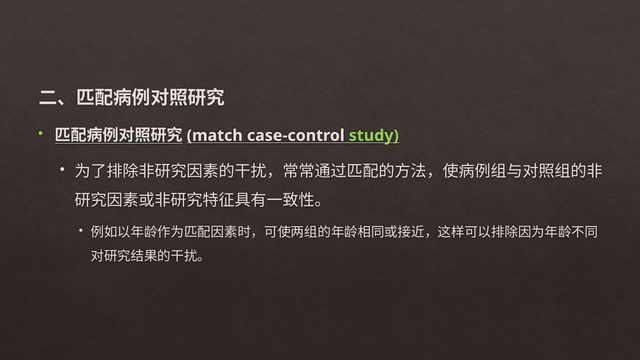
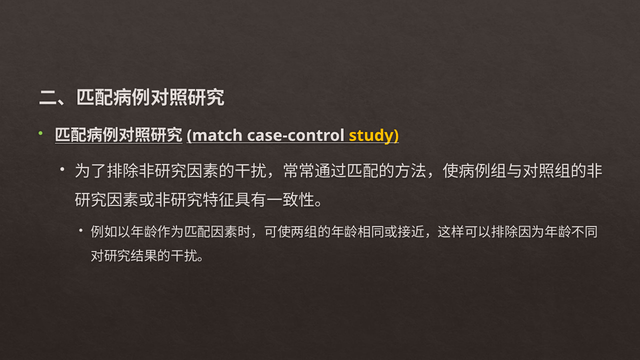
study colour: light green -> yellow
